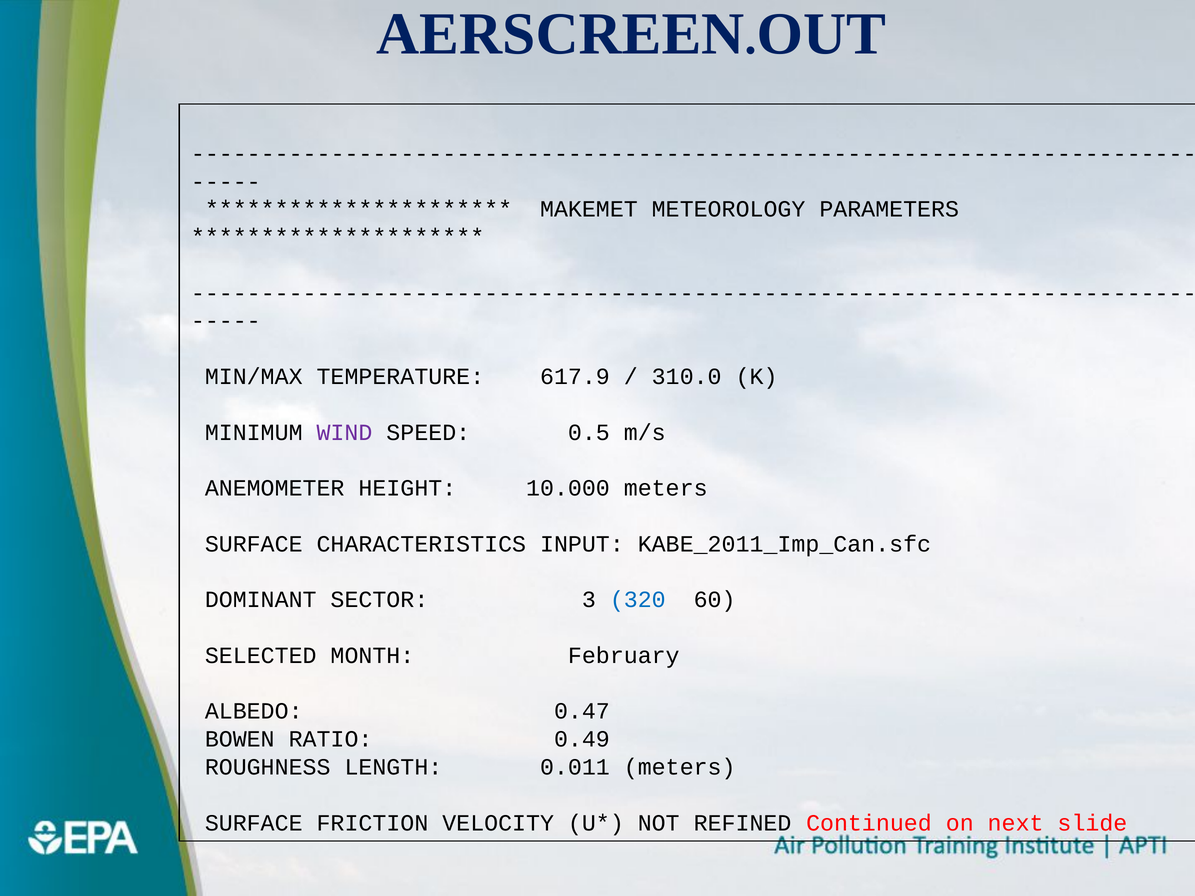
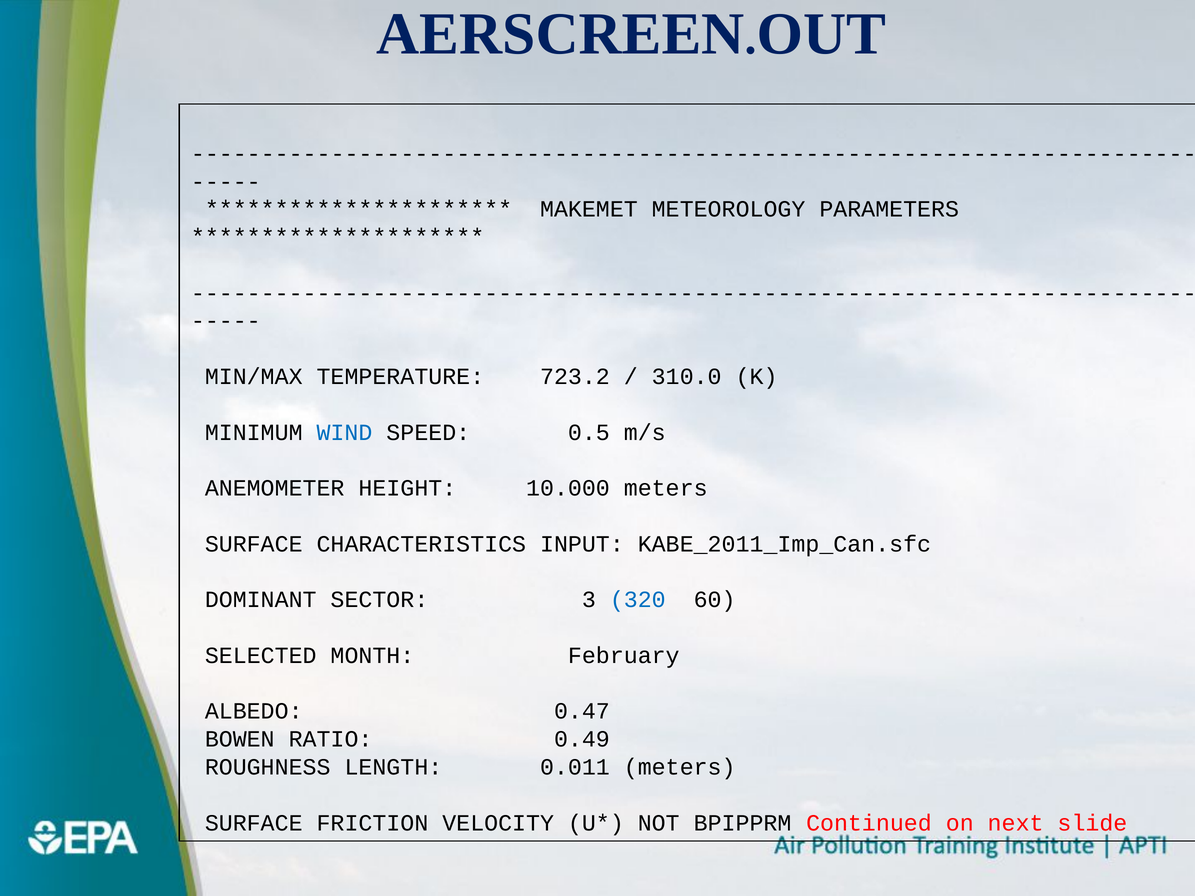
617.9: 617.9 -> 723.2
WIND colour: purple -> blue
REFINED: REFINED -> BPIPPRM
